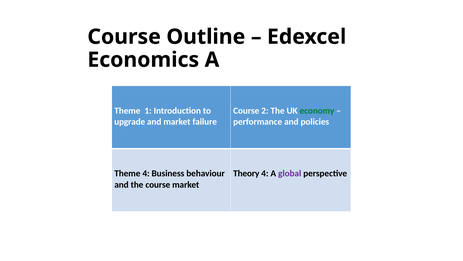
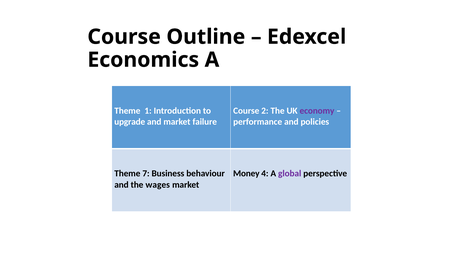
economy colour: green -> purple
Theme 4: 4 -> 7
Theory: Theory -> Money
the course: course -> wages
